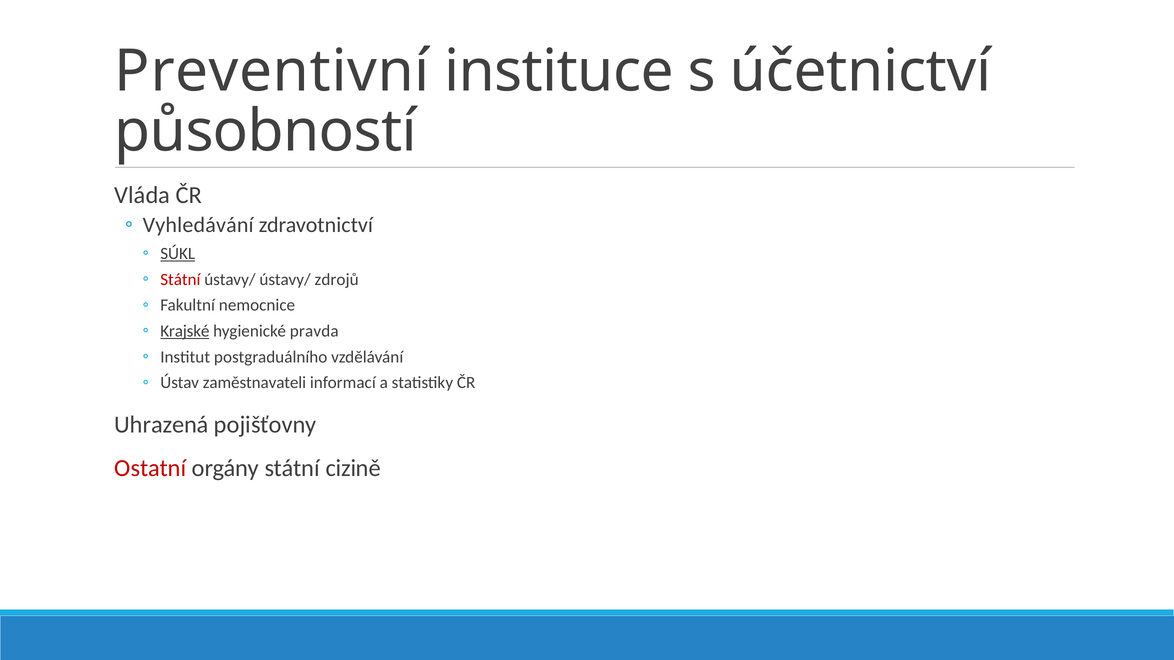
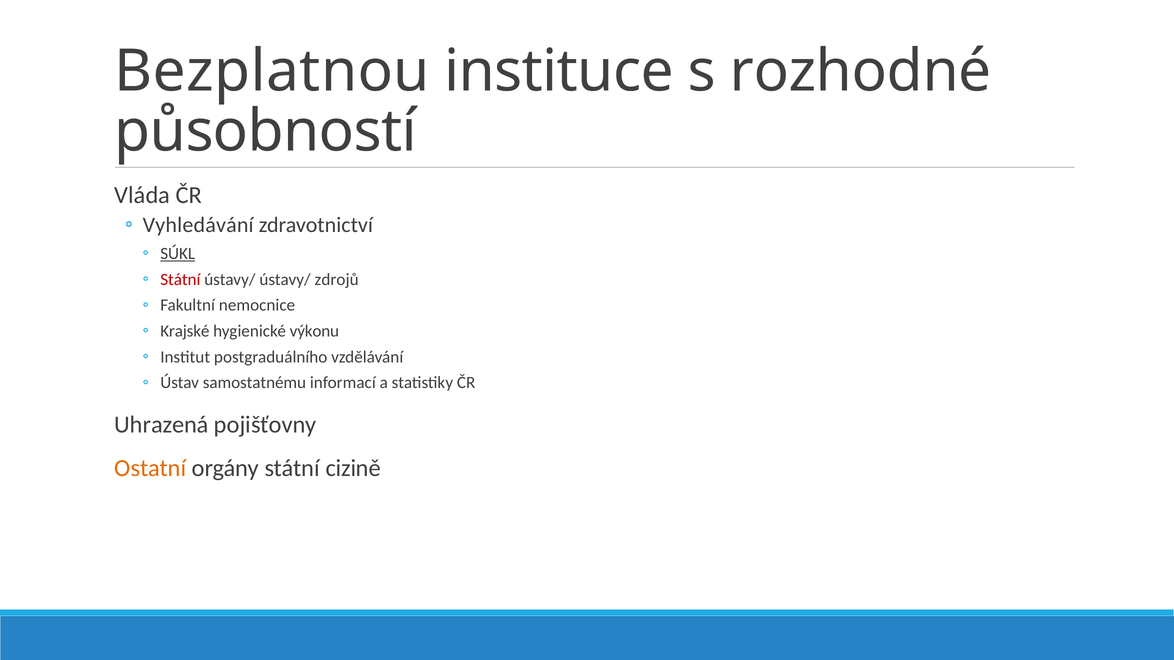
Preventivní: Preventivní -> Bezplatnou
účetnictví: účetnictví -> rozhodné
Krajské underline: present -> none
pravda: pravda -> výkonu
zaměstnavateli: zaměstnavateli -> samostatnému
Ostatní colour: red -> orange
